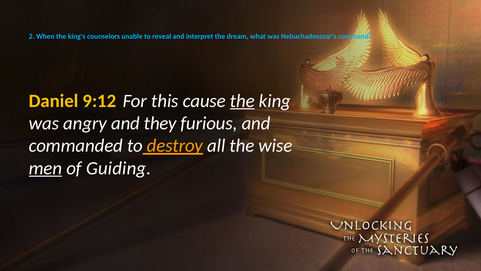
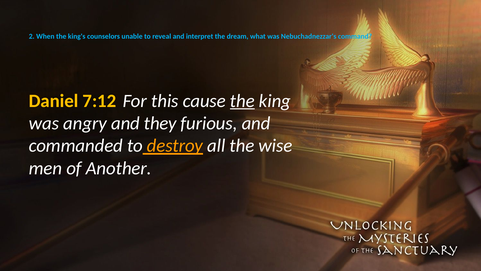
9:12: 9:12 -> 7:12
men underline: present -> none
Guiding: Guiding -> Another
